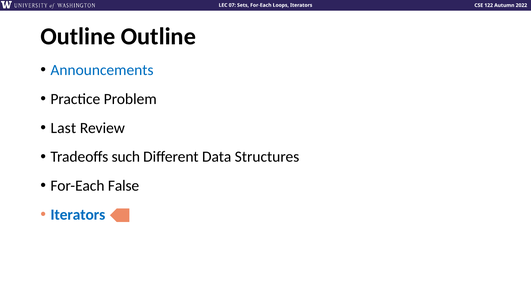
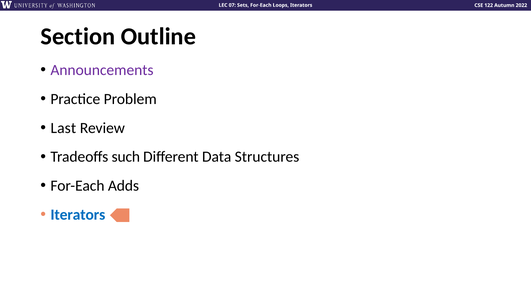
Outline at (78, 36): Outline -> Section
Announcements colour: blue -> purple
False: False -> Adds
